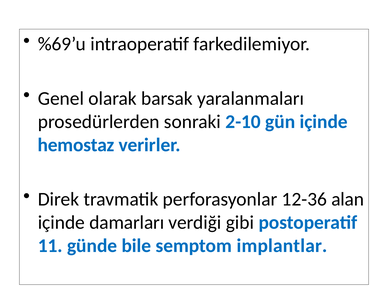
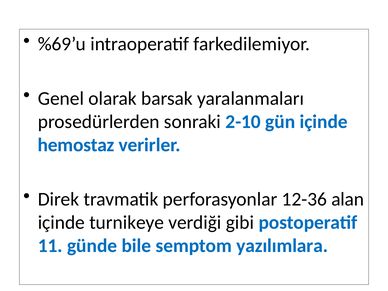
damarları: damarları -> turnikeye
implantlar: implantlar -> yazılımlara
